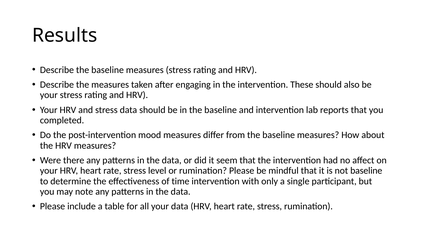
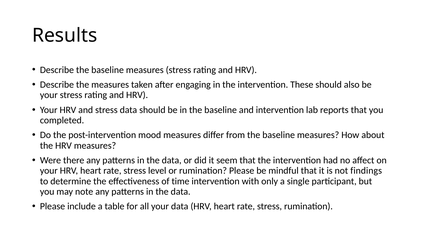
not baseline: baseline -> findings
